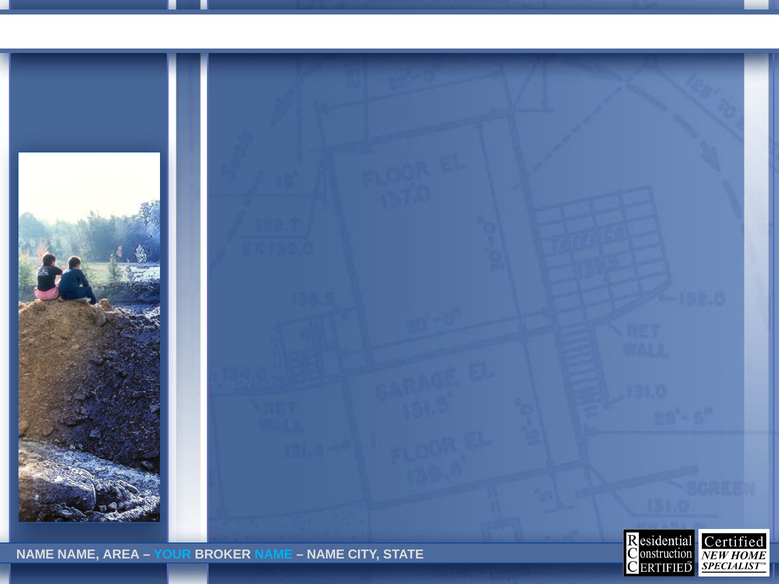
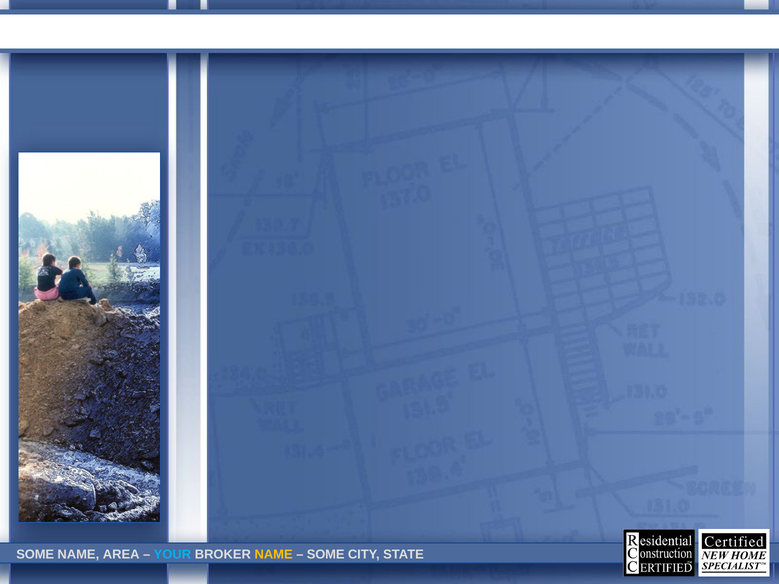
NAME at (35, 555): NAME -> SOME
NAME at (274, 555) colour: light blue -> yellow
NAME at (326, 555): NAME -> SOME
